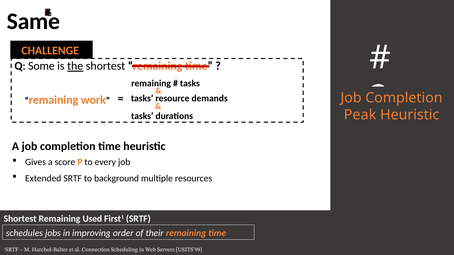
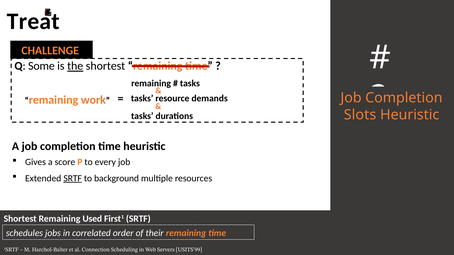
Same: Same -> Treat
Peak: Peak -> Slots
SRTF at (73, 179) underline: none -> present
improving: improving -> correlated
